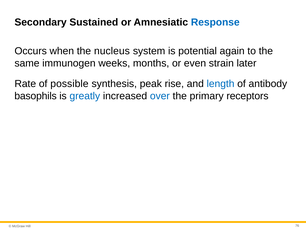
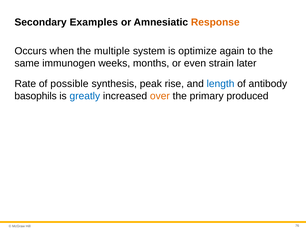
Sustained: Sustained -> Examples
Response colour: blue -> orange
nucleus: nucleus -> multiple
potential: potential -> optimize
over colour: blue -> orange
receptors: receptors -> produced
